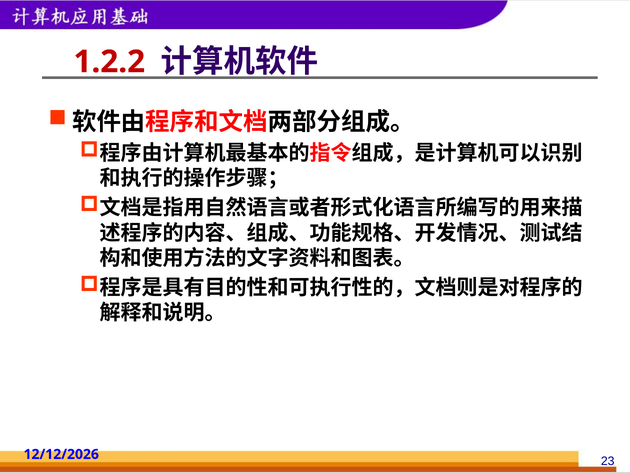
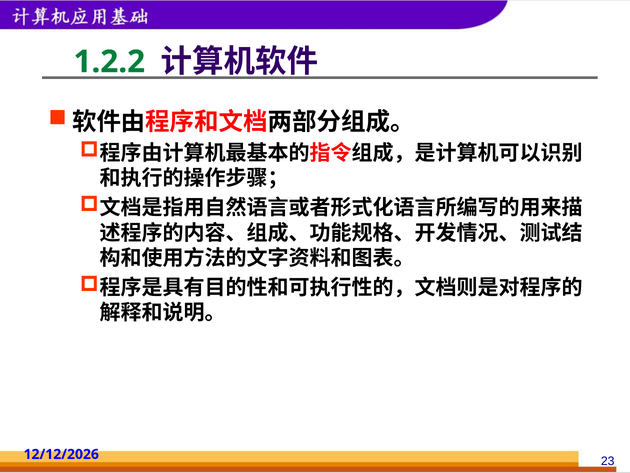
1.2.2 colour: red -> green
